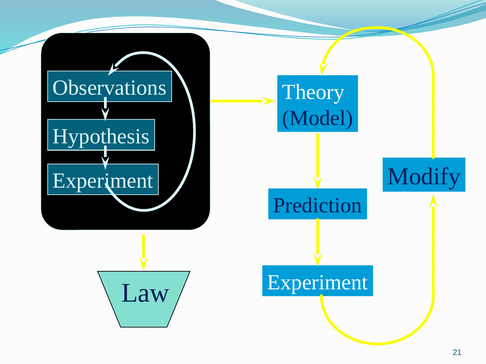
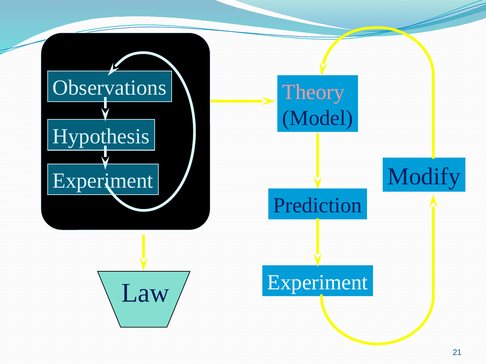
Theory colour: white -> pink
